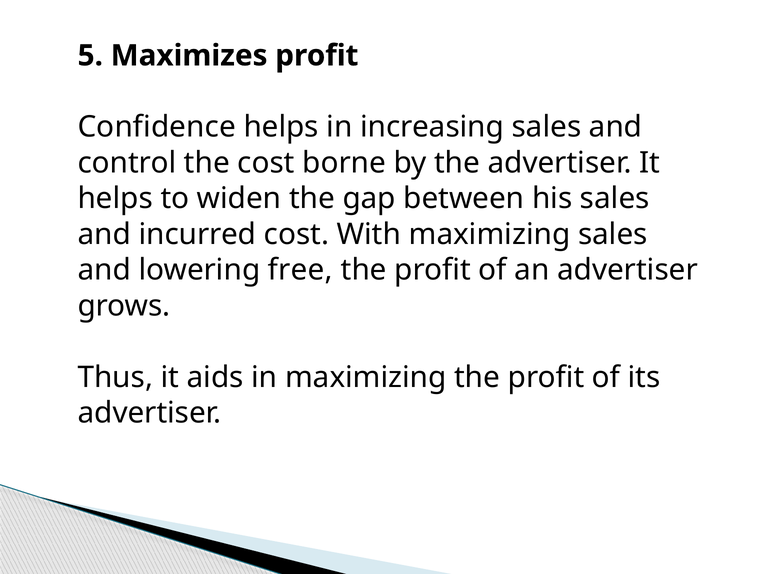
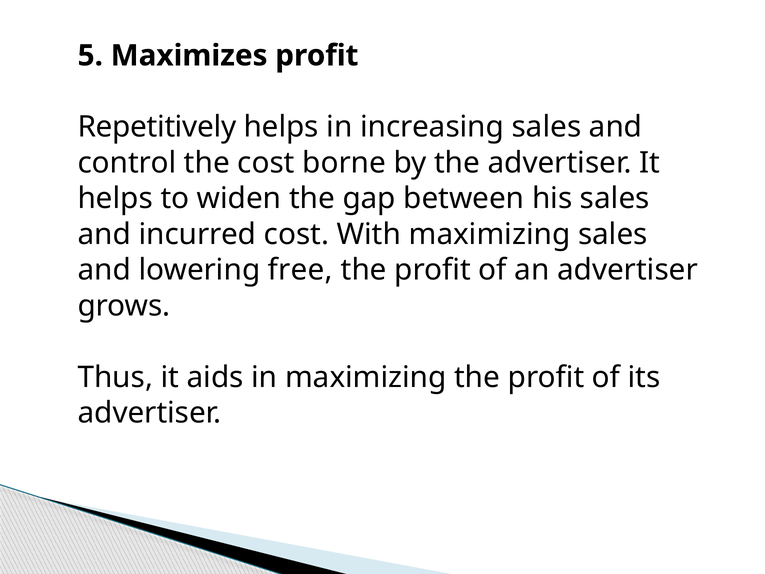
Confidence: Confidence -> Repetitively
